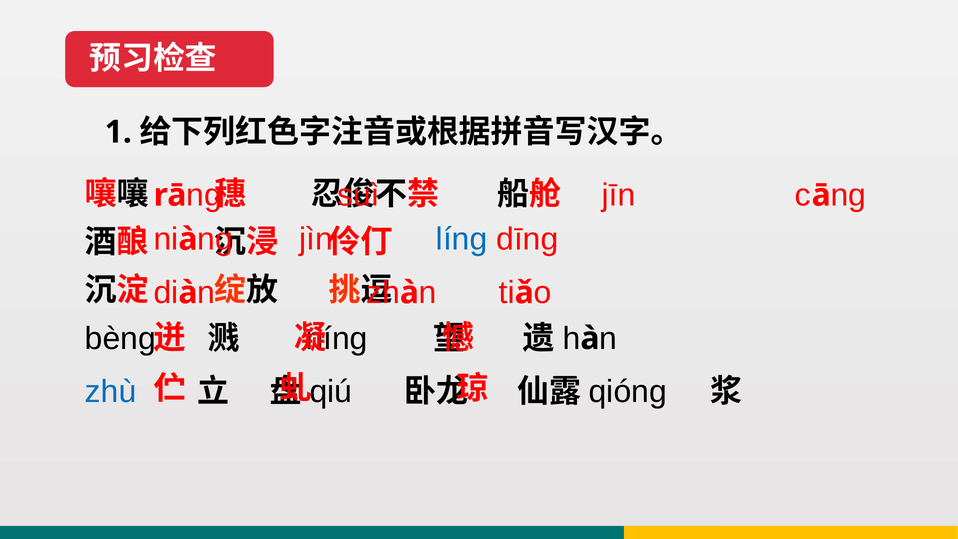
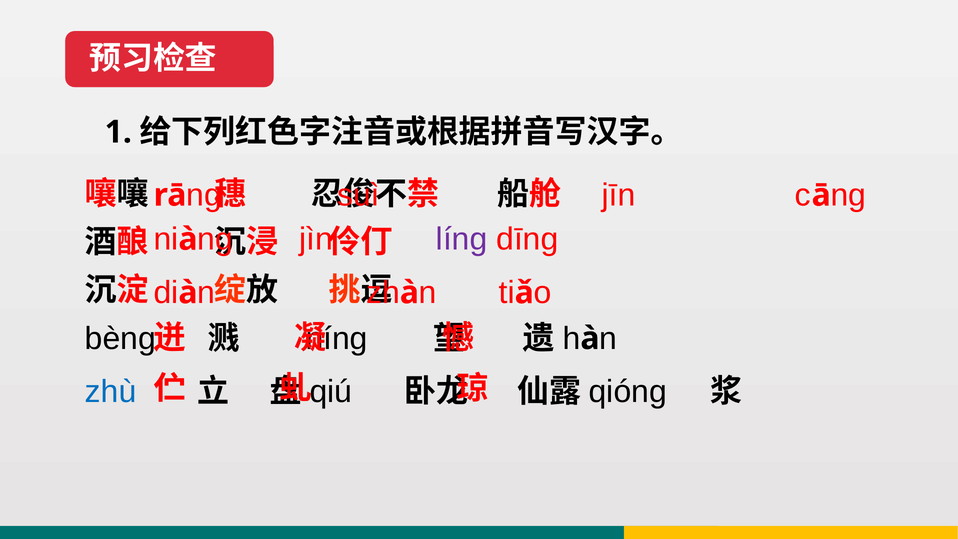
líng colour: blue -> purple
